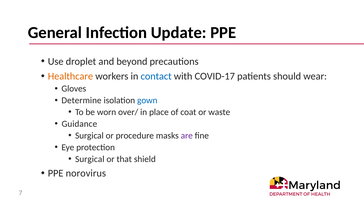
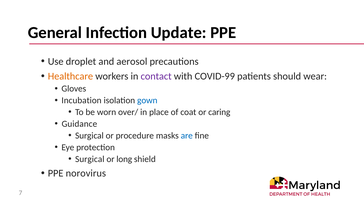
beyond: beyond -> aerosol
contact colour: blue -> purple
COVID-17: COVID-17 -> COVID-99
Determine: Determine -> Incubation
waste: waste -> caring
are colour: purple -> blue
that: that -> long
